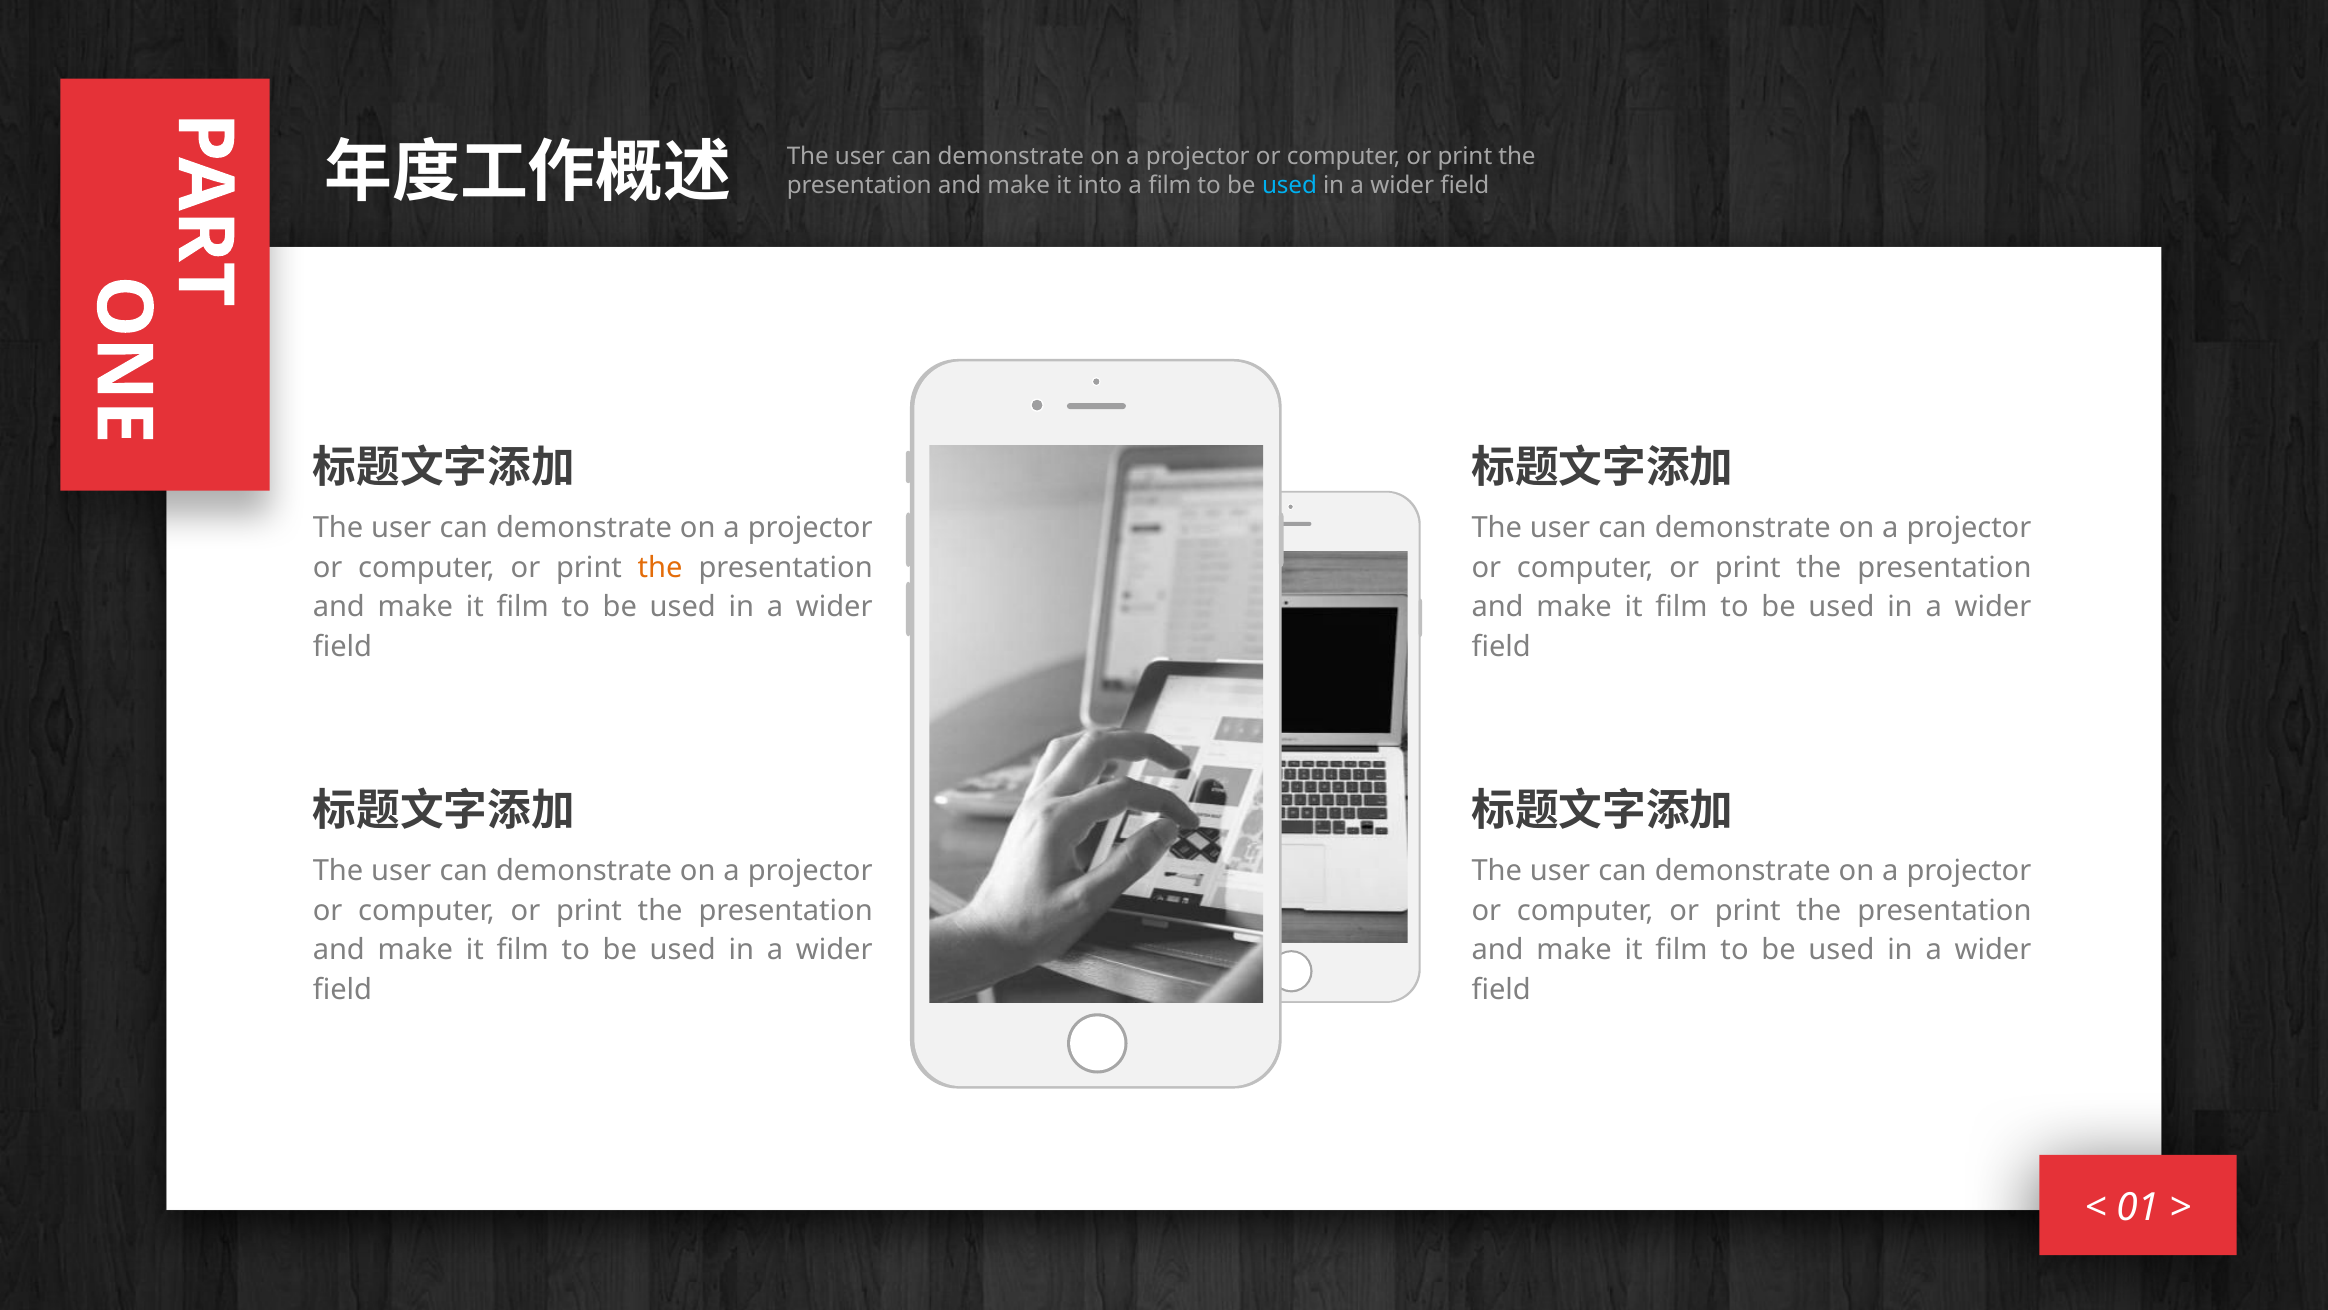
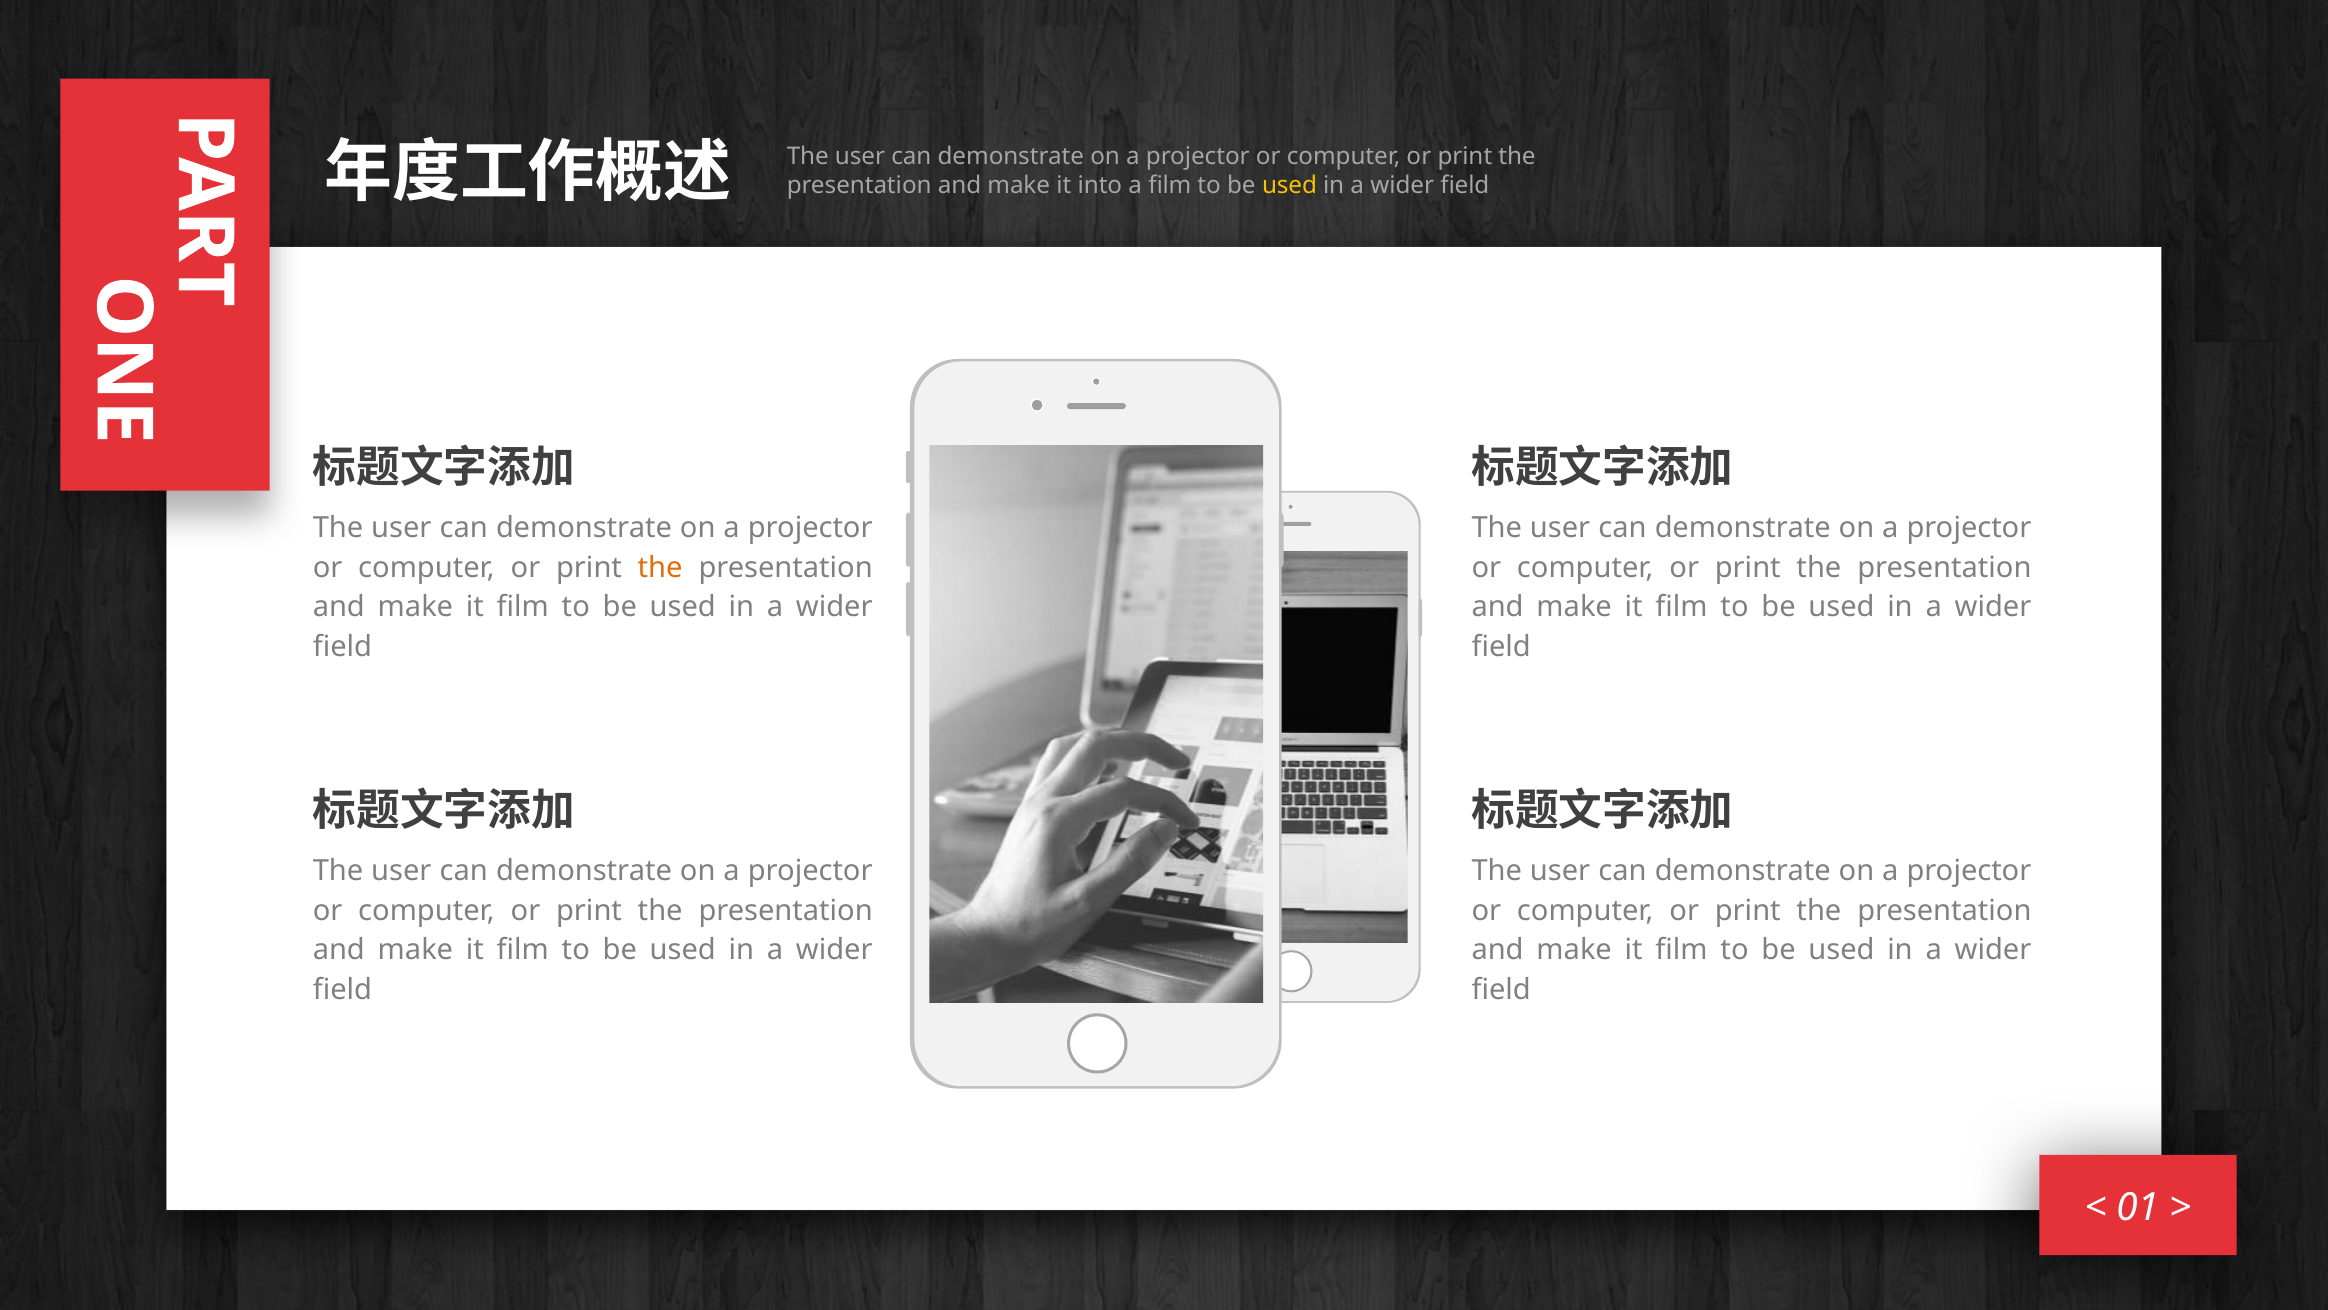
used at (1289, 185) colour: light blue -> yellow
